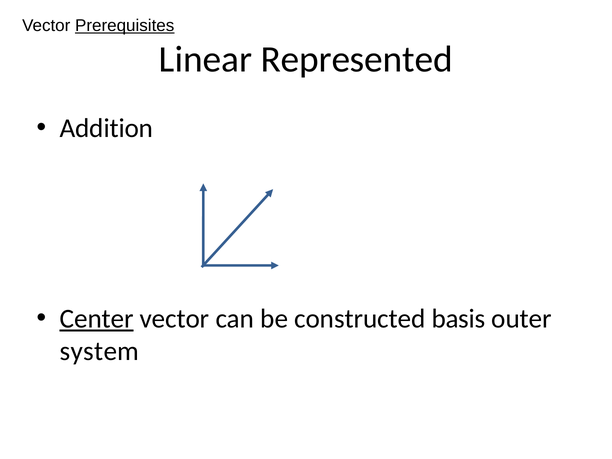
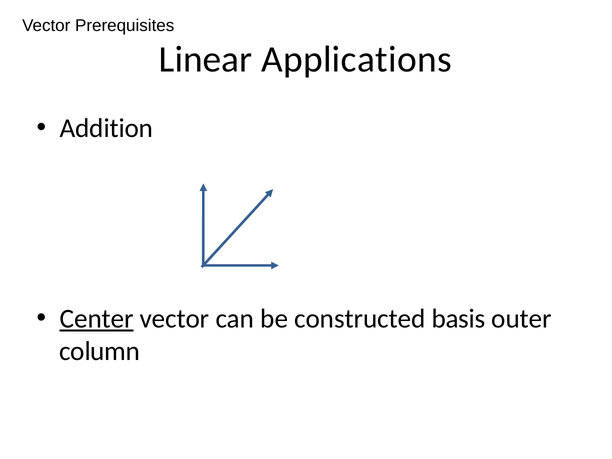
Prerequisites underline: present -> none
Represented: Represented -> Applications
system: system -> column
